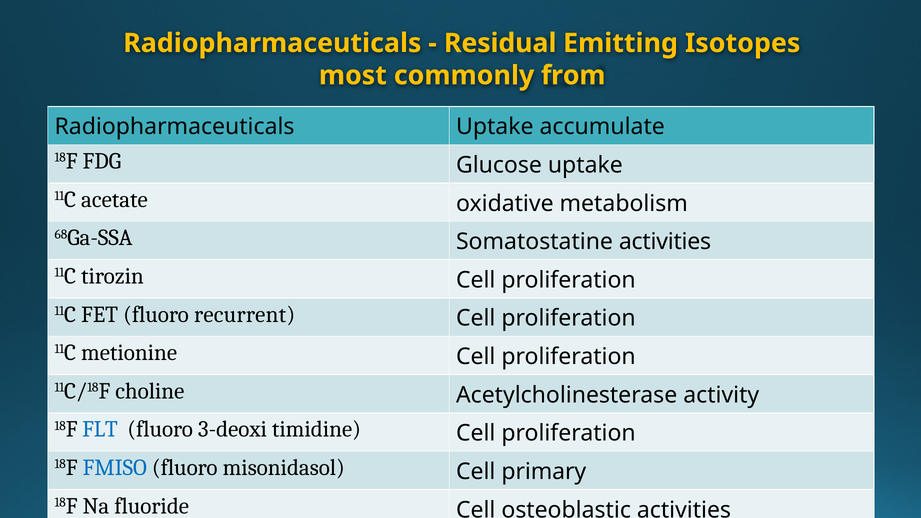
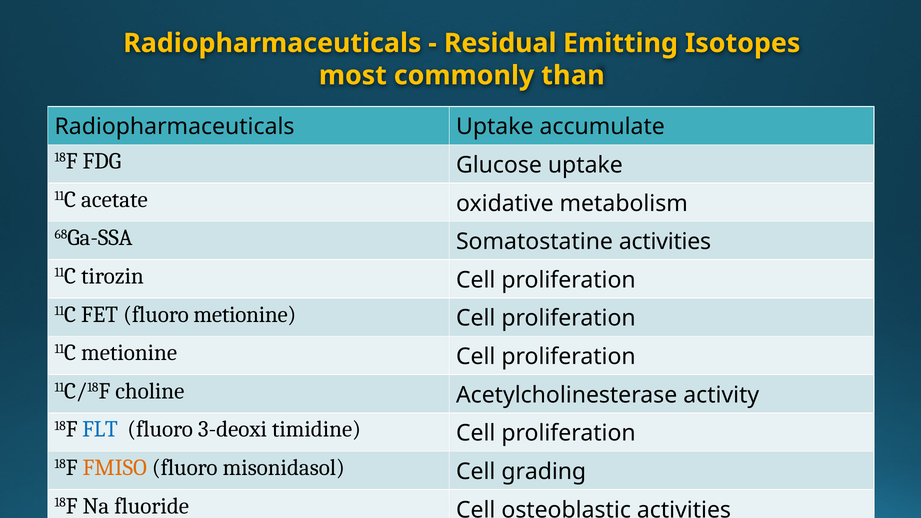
from: from -> than
fluoro recurrent: recurrent -> metionine
FMISO colour: blue -> orange
primary: primary -> grading
